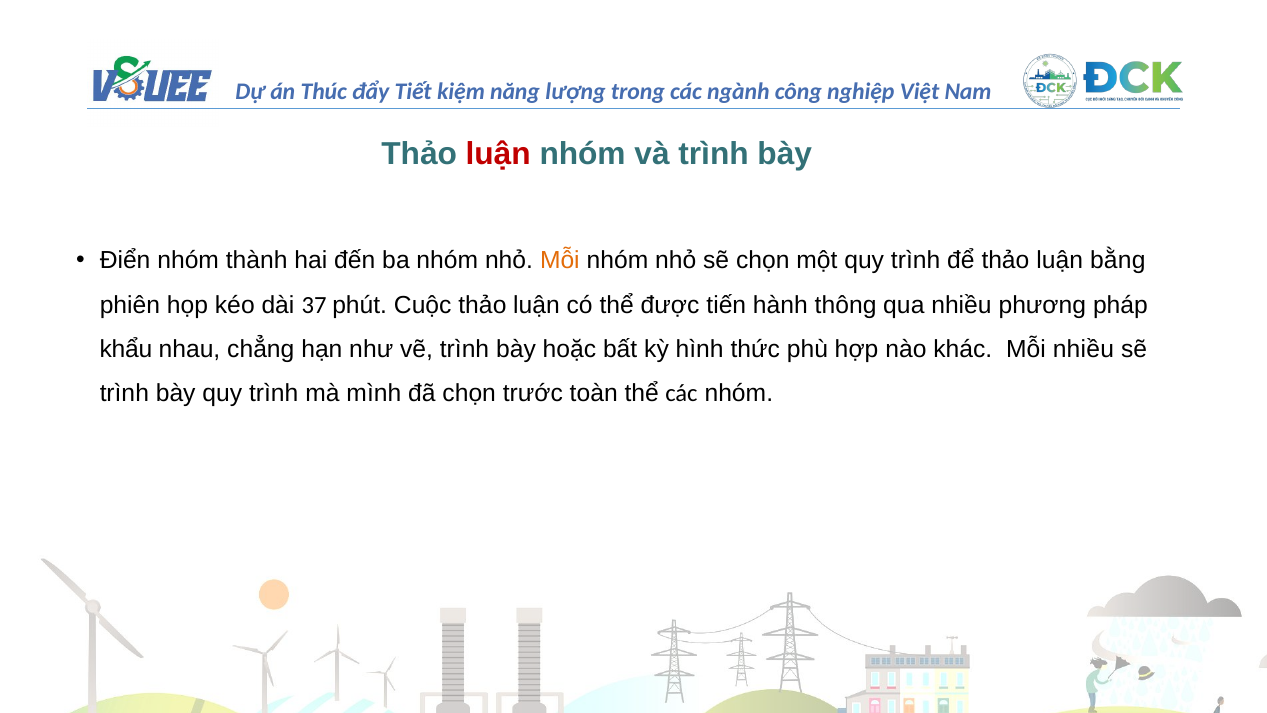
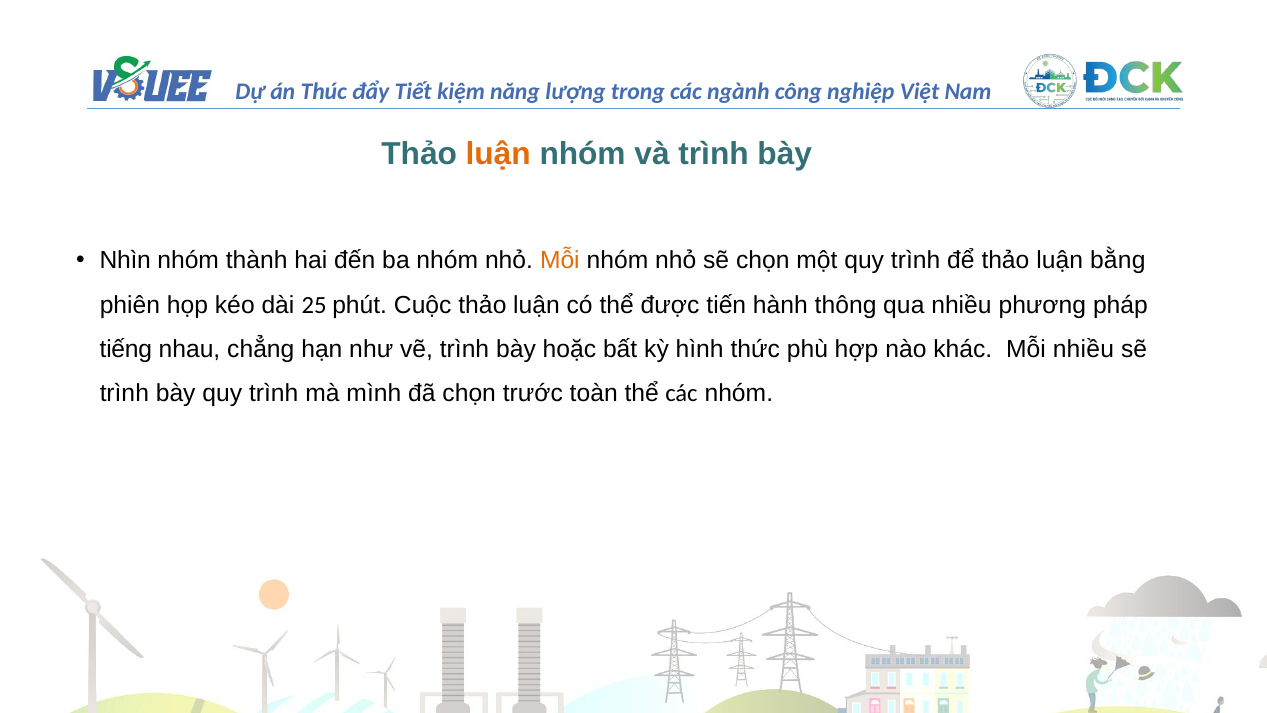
luận at (498, 154) colour: red -> orange
Điển: Điển -> Nhìn
37: 37 -> 25
khẩu: khẩu -> tiếng
